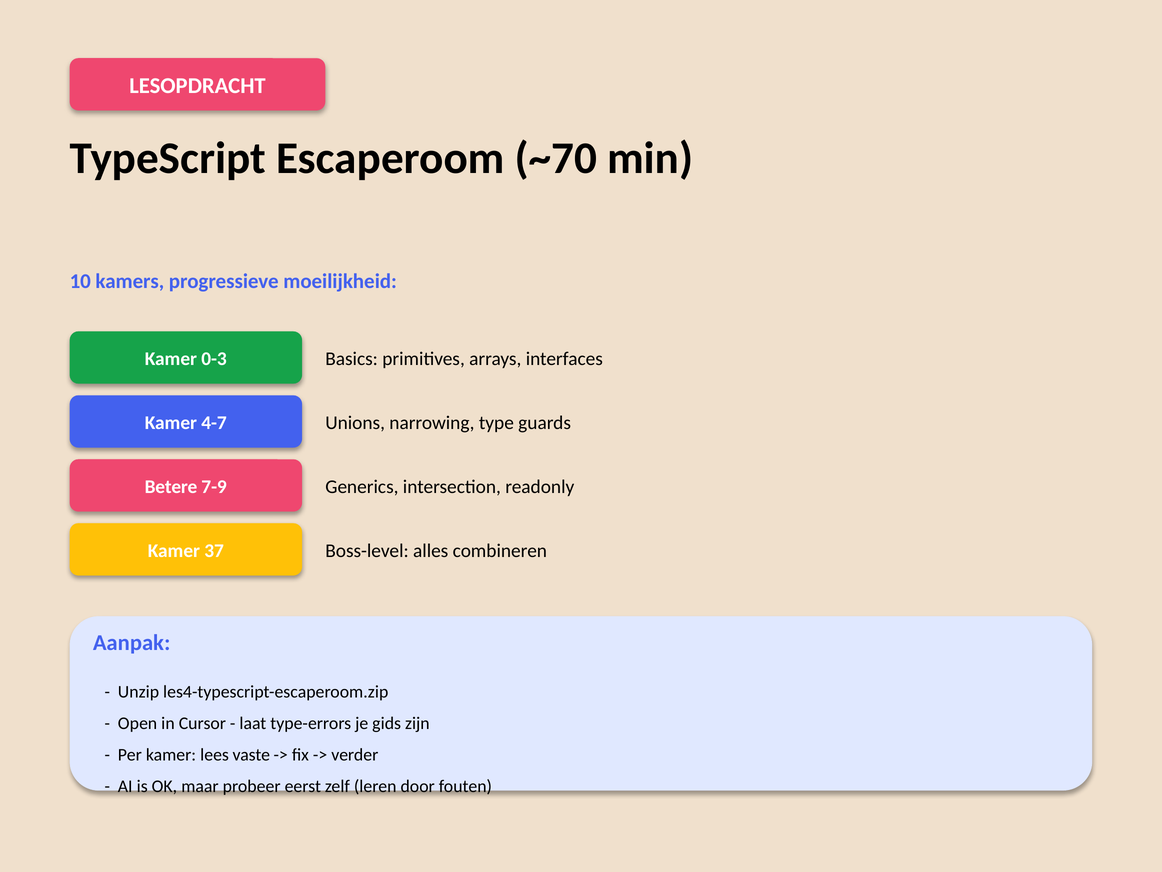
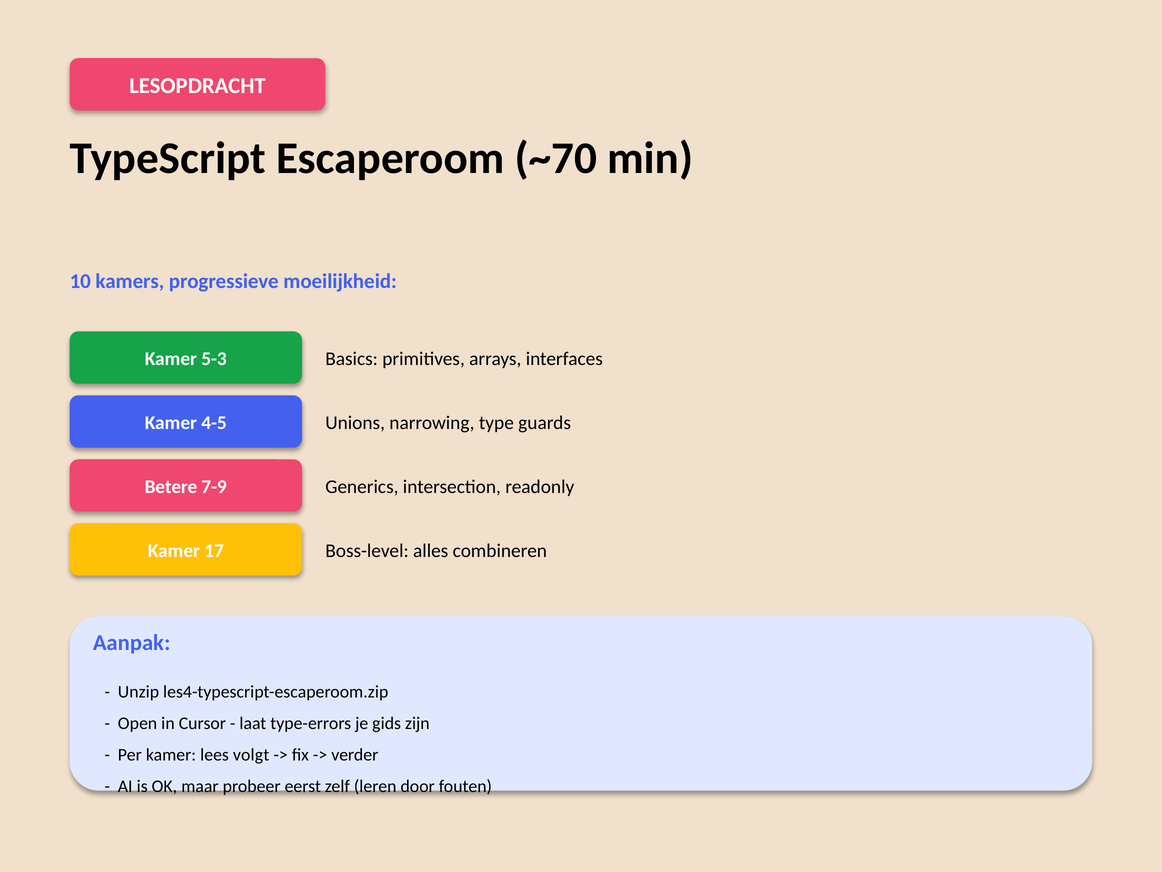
0-3: 0-3 -> 5-3
4-7: 4-7 -> 4-5
37: 37 -> 17
vaste: vaste -> volgt
